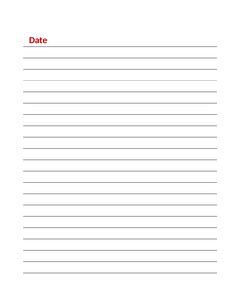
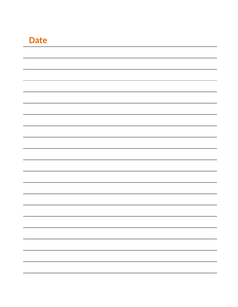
Date colour: red -> orange
